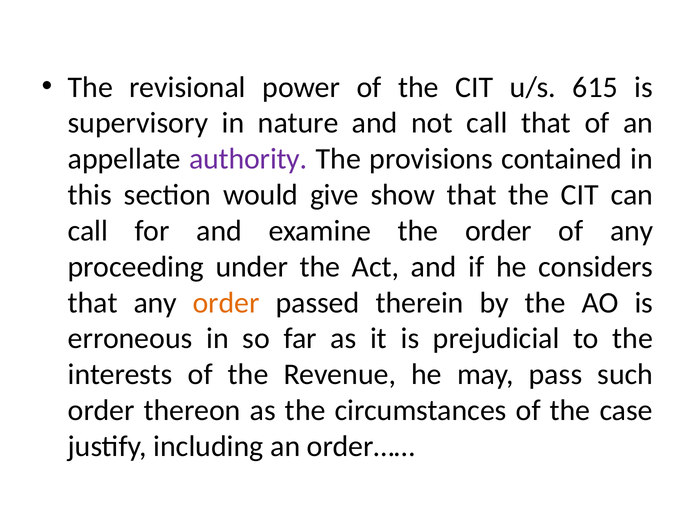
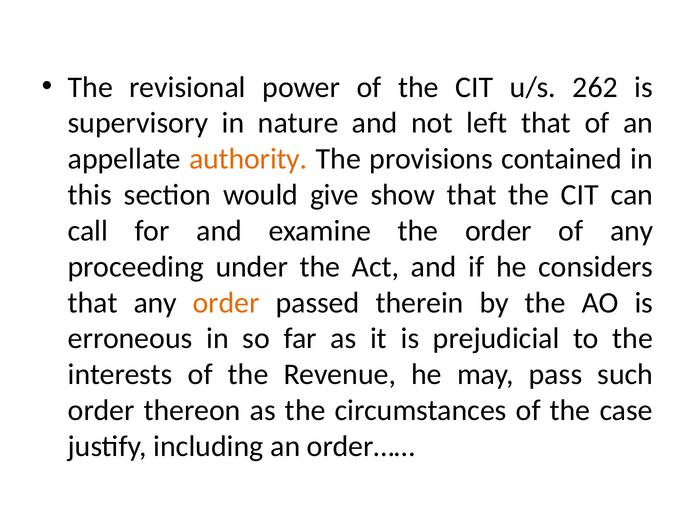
615: 615 -> 262
not call: call -> left
authority colour: purple -> orange
